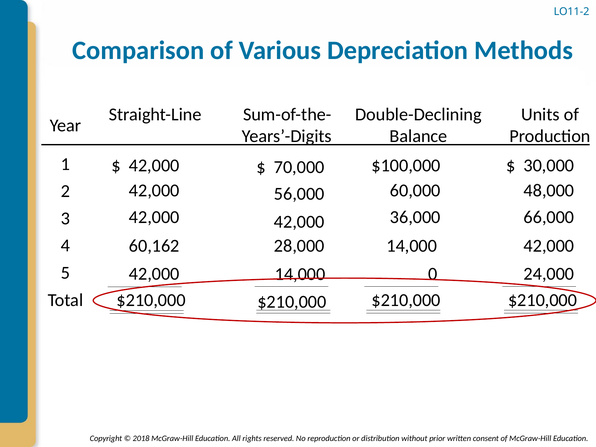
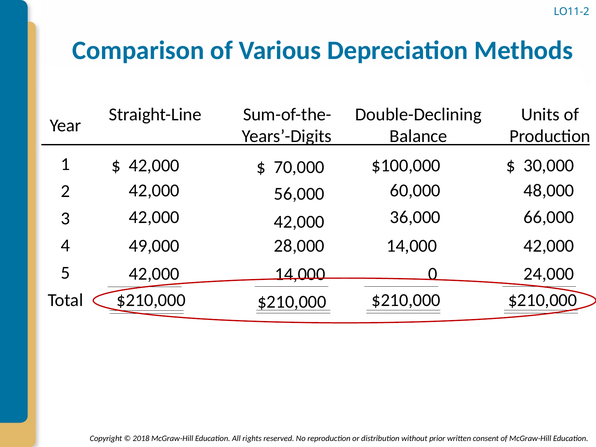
60,162: 60,162 -> 49,000
